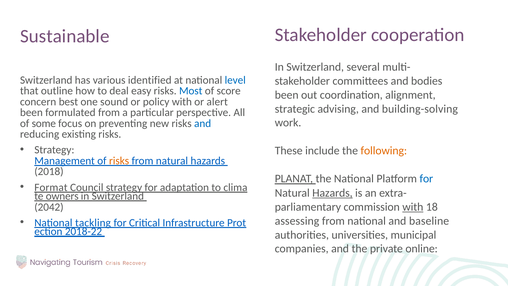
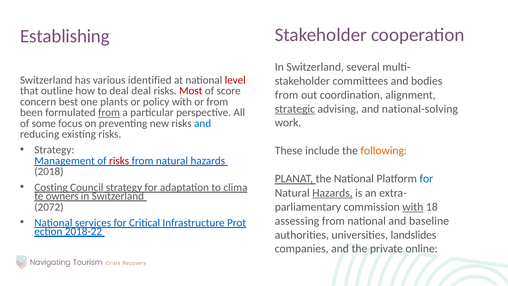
Sustainable: Sustainable -> Establishing
level colour: blue -> red
deal easy: easy -> deal
Most colour: blue -> red
been at (287, 95): been -> from
sound: sound -> plants
or alert: alert -> from
strategic underline: none -> present
building-solving: building-solving -> national-solving
from at (109, 112) underline: none -> present
risks at (119, 161) colour: orange -> red
Format: Format -> Costing
2042: 2042 -> 2072
tackling: tackling -> services
municipal: municipal -> landslides
